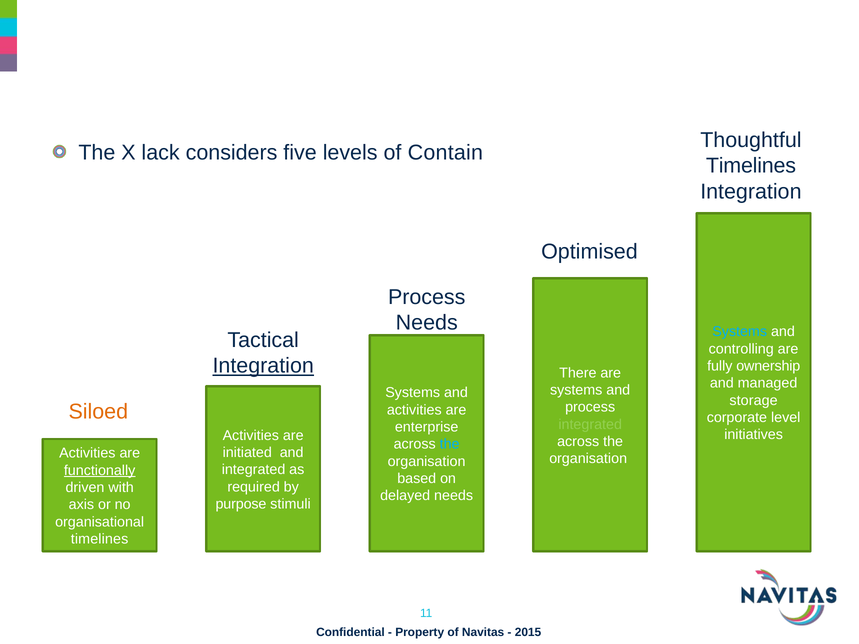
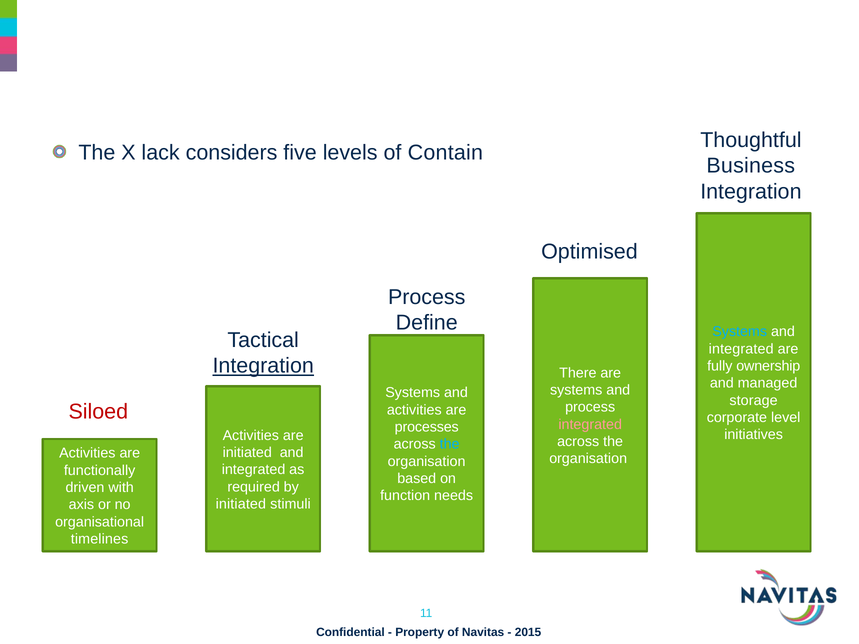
Timelines at (751, 166): Timelines -> Business
Needs at (427, 323): Needs -> Define
controlling at (741, 349): controlling -> integrated
Siloed colour: orange -> red
integrated at (590, 425) colour: light green -> pink
enterprise: enterprise -> processes
functionally underline: present -> none
delayed: delayed -> function
purpose at (241, 504): purpose -> initiated
